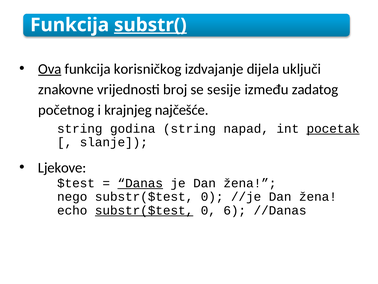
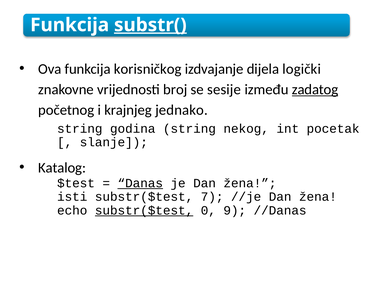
Ova underline: present -> none
uključi: uključi -> logički
zadatog underline: none -> present
najčešće: najčešće -> jednako
napad: napad -> nekog
pocetak underline: present -> none
Ljekove: Ljekove -> Katalog
nego: nego -> isti
0 at (212, 196): 0 -> 7
6: 6 -> 9
